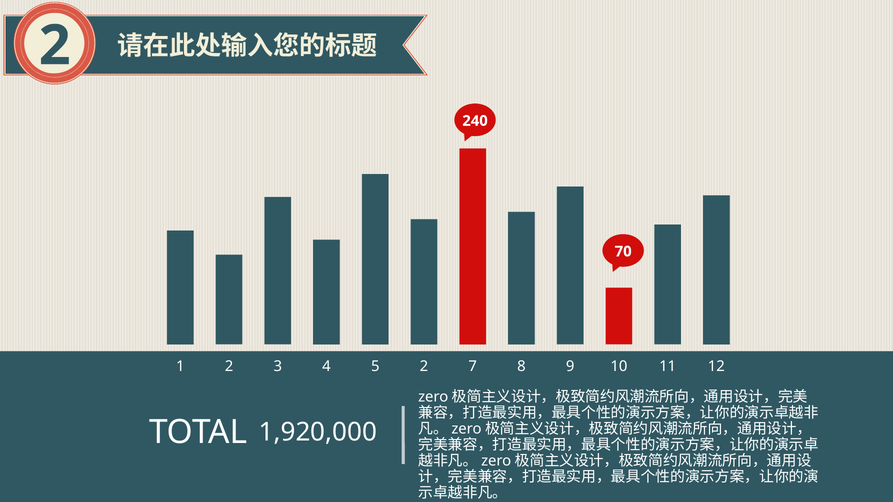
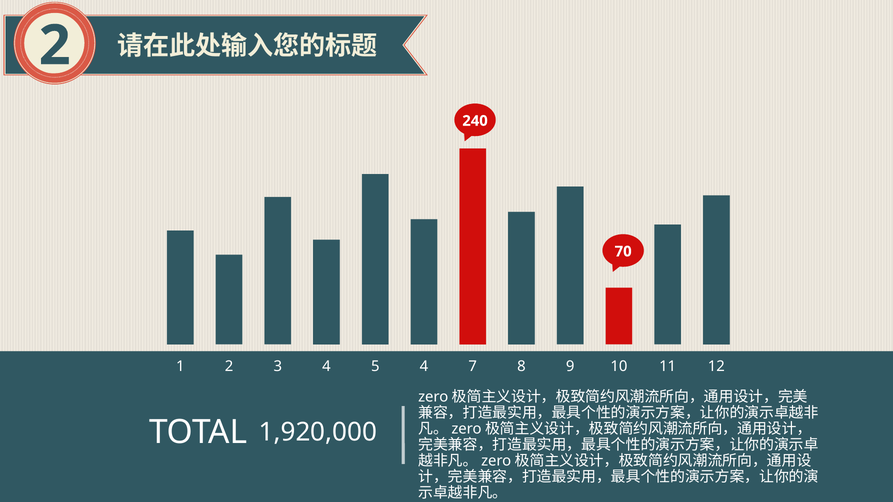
5 2: 2 -> 4
